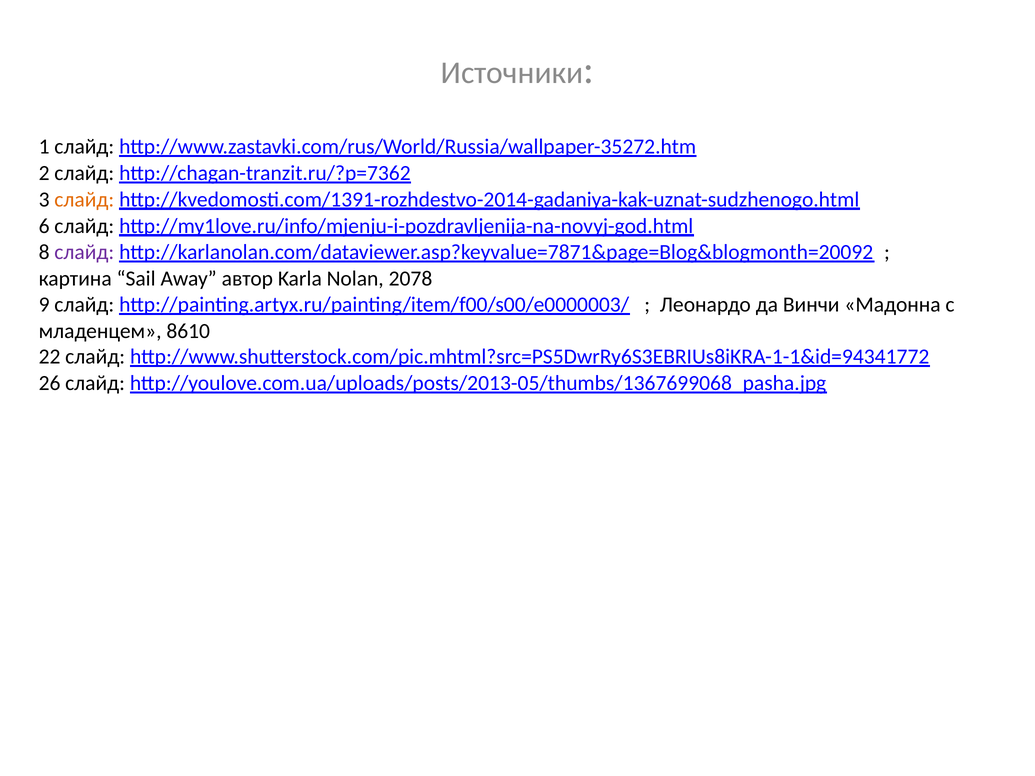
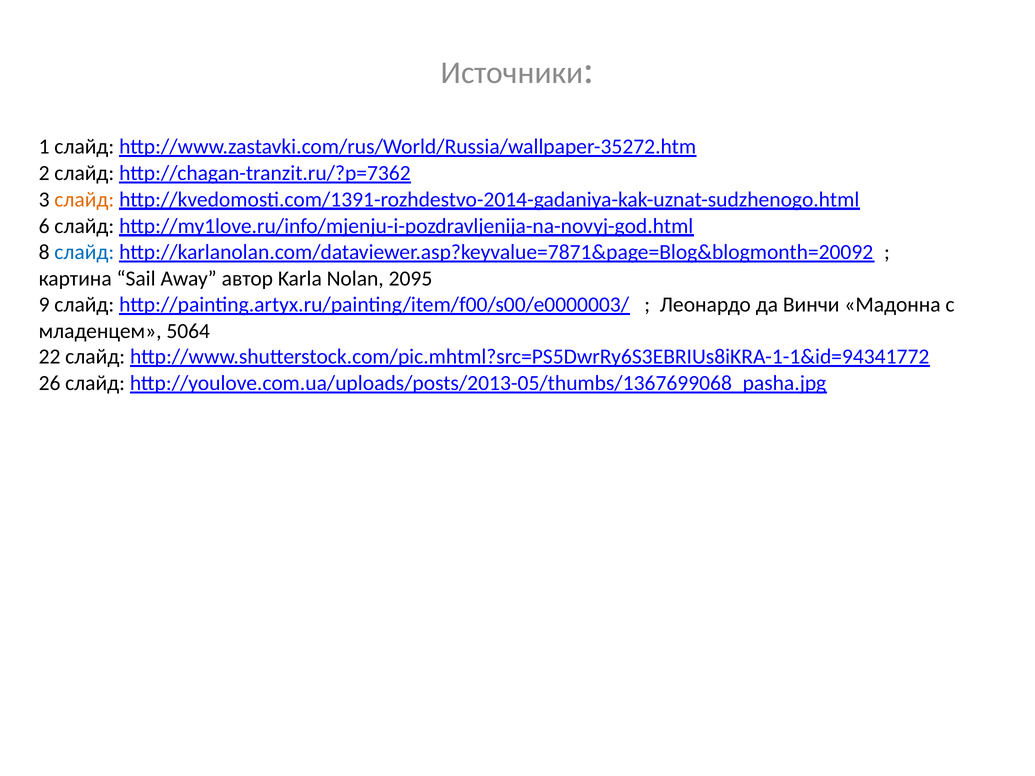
слайд at (84, 252) colour: purple -> blue
2078: 2078 -> 2095
8610: 8610 -> 5064
